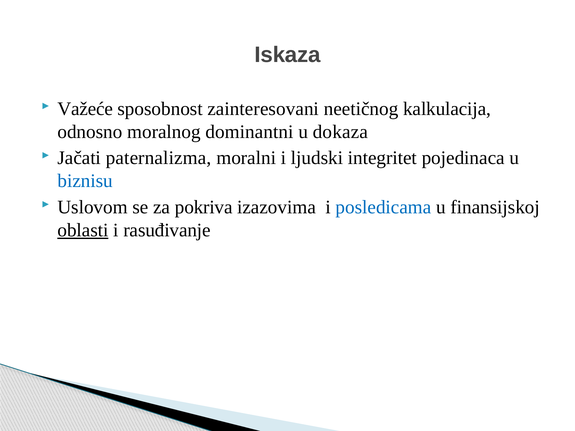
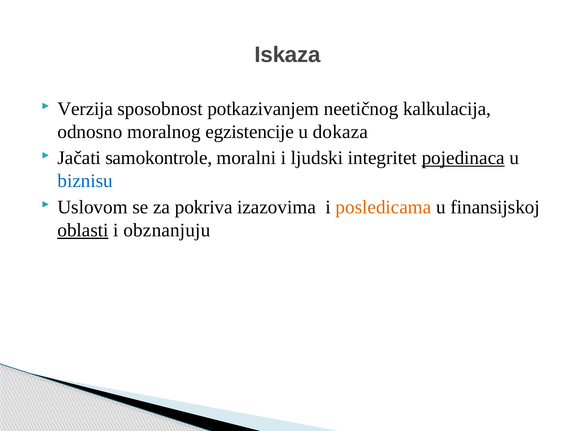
Važeće: Važeće -> Verzija
zainteresovani: zainteresovani -> potkazivanjem
dominantni: dominantni -> egzistencije
paternalizma: paternalizma -> samokontrole
pojedinaca underline: none -> present
posledicama colour: blue -> orange
rasuđivanje: rasuđivanje -> obznanjuju
